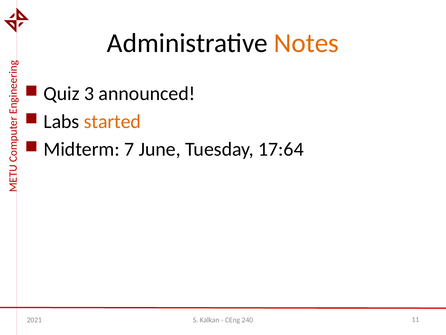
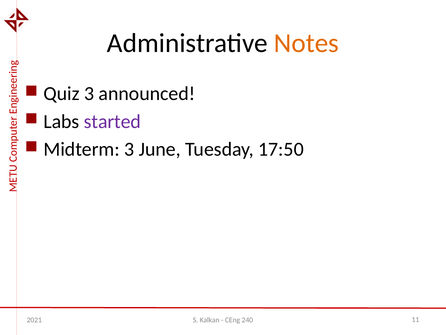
started colour: orange -> purple
Midterm 7: 7 -> 3
17:64: 17:64 -> 17:50
